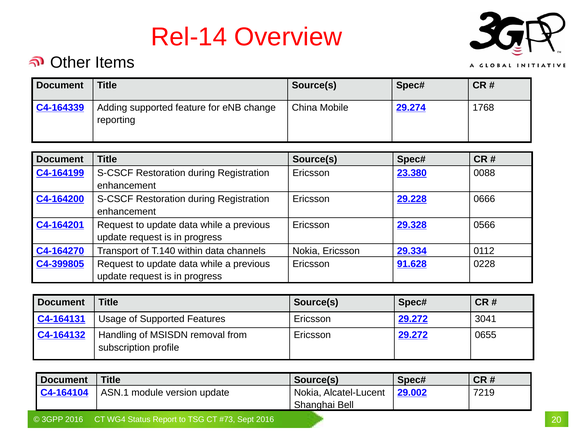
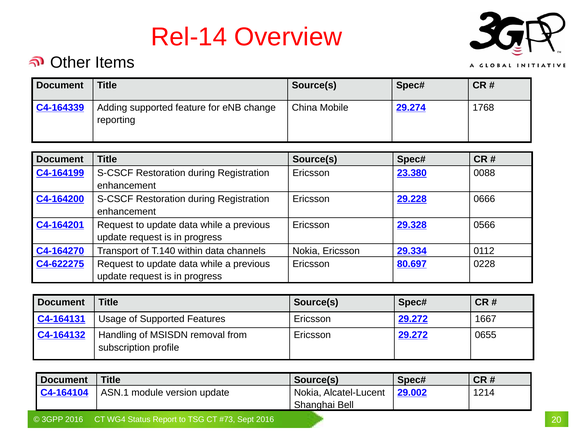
C4-399805: C4-399805 -> C4-622275
91.628: 91.628 -> 80.697
3041: 3041 -> 1667
7219: 7219 -> 1214
